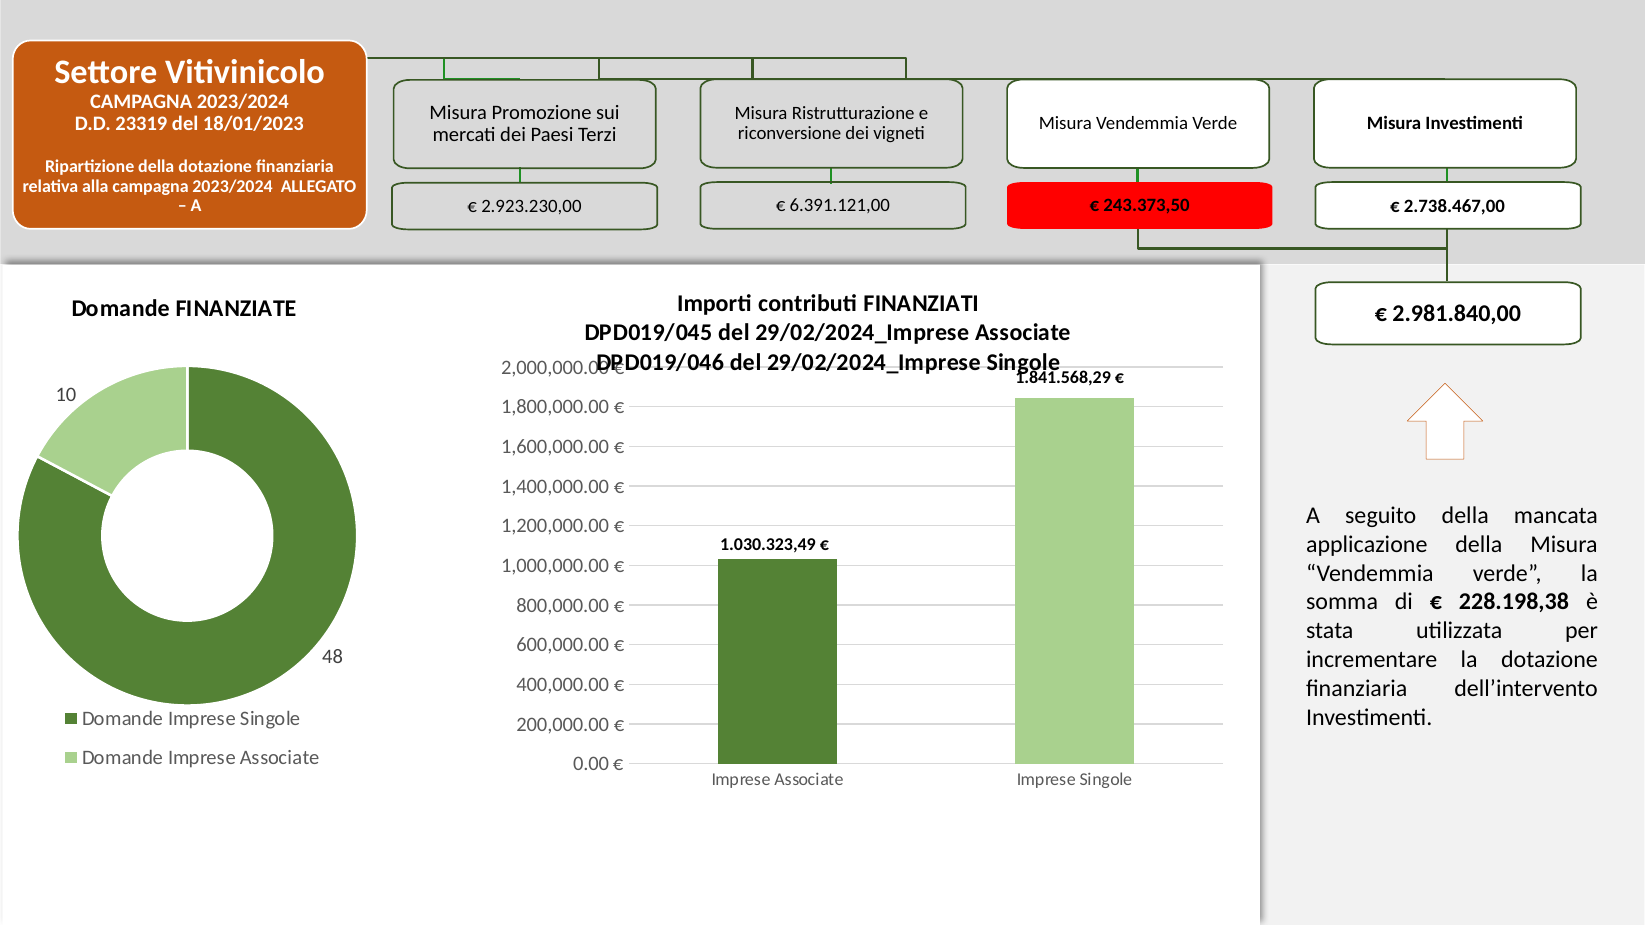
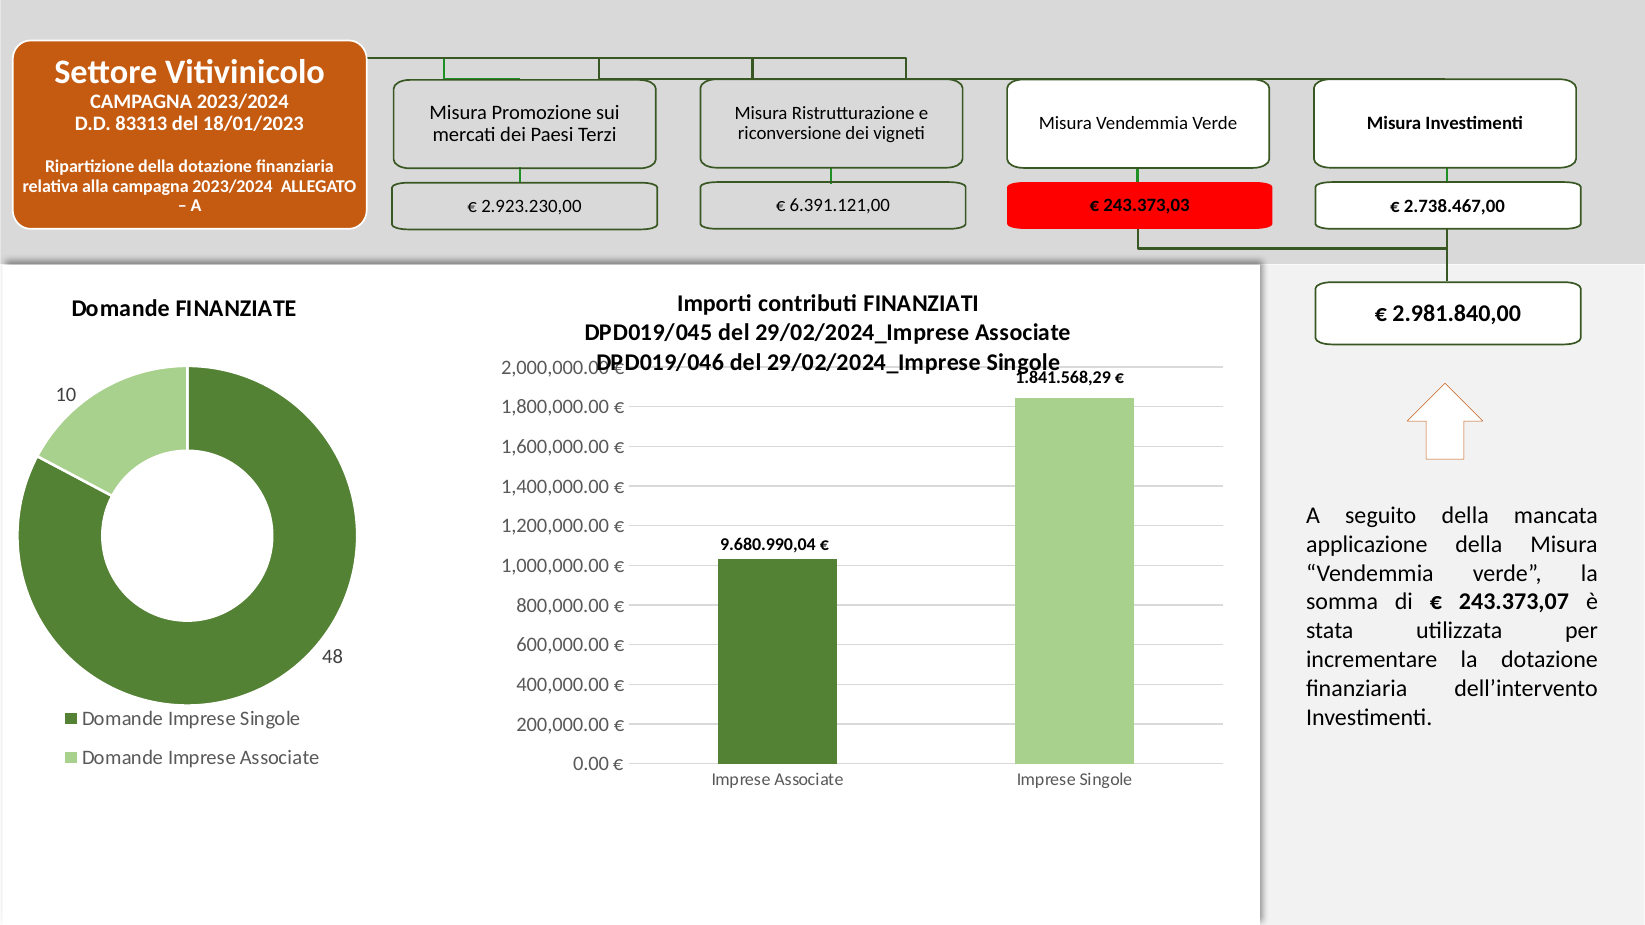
23319: 23319 -> 83313
243.373,50: 243.373,50 -> 243.373,03
1.030.323,49: 1.030.323,49 -> 9.680.990,04
228.198,38: 228.198,38 -> 243.373,07
